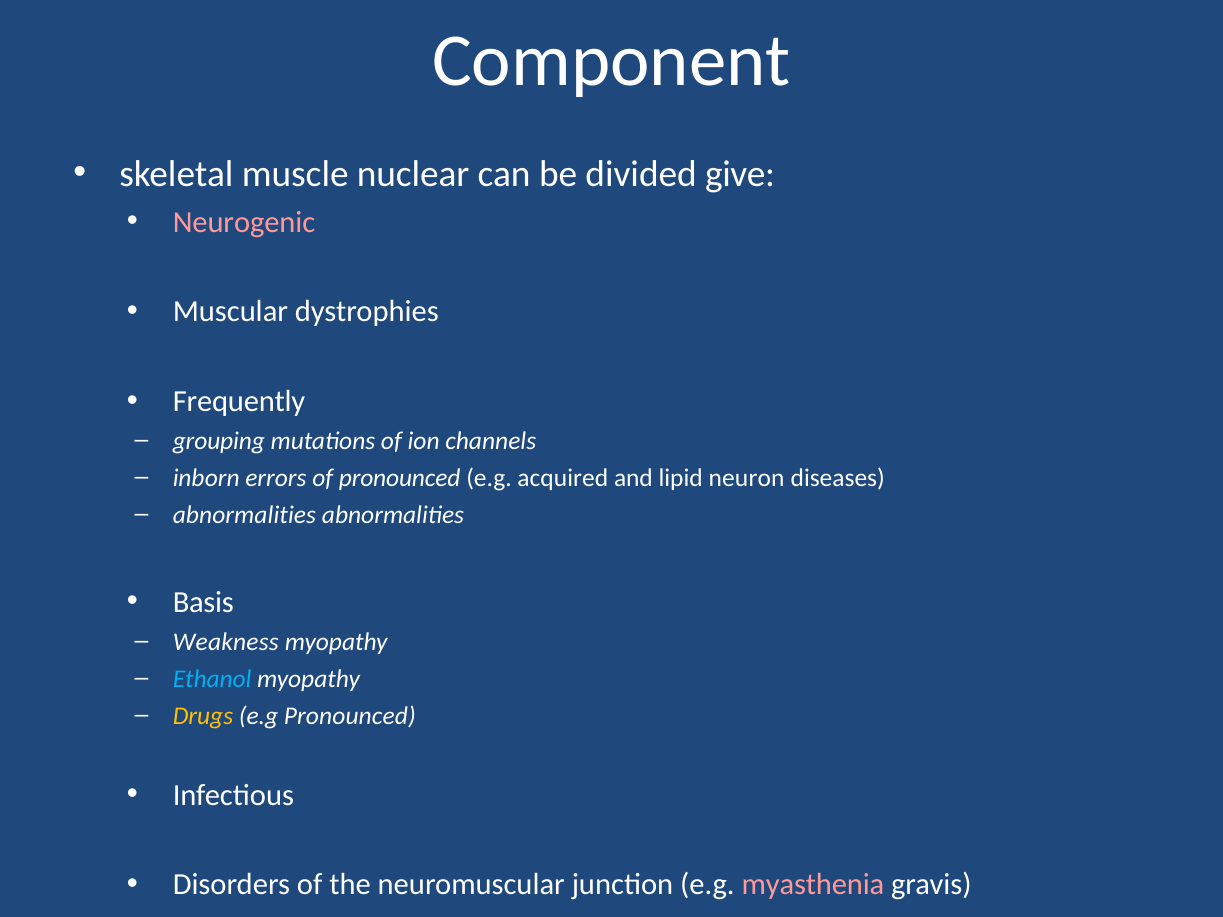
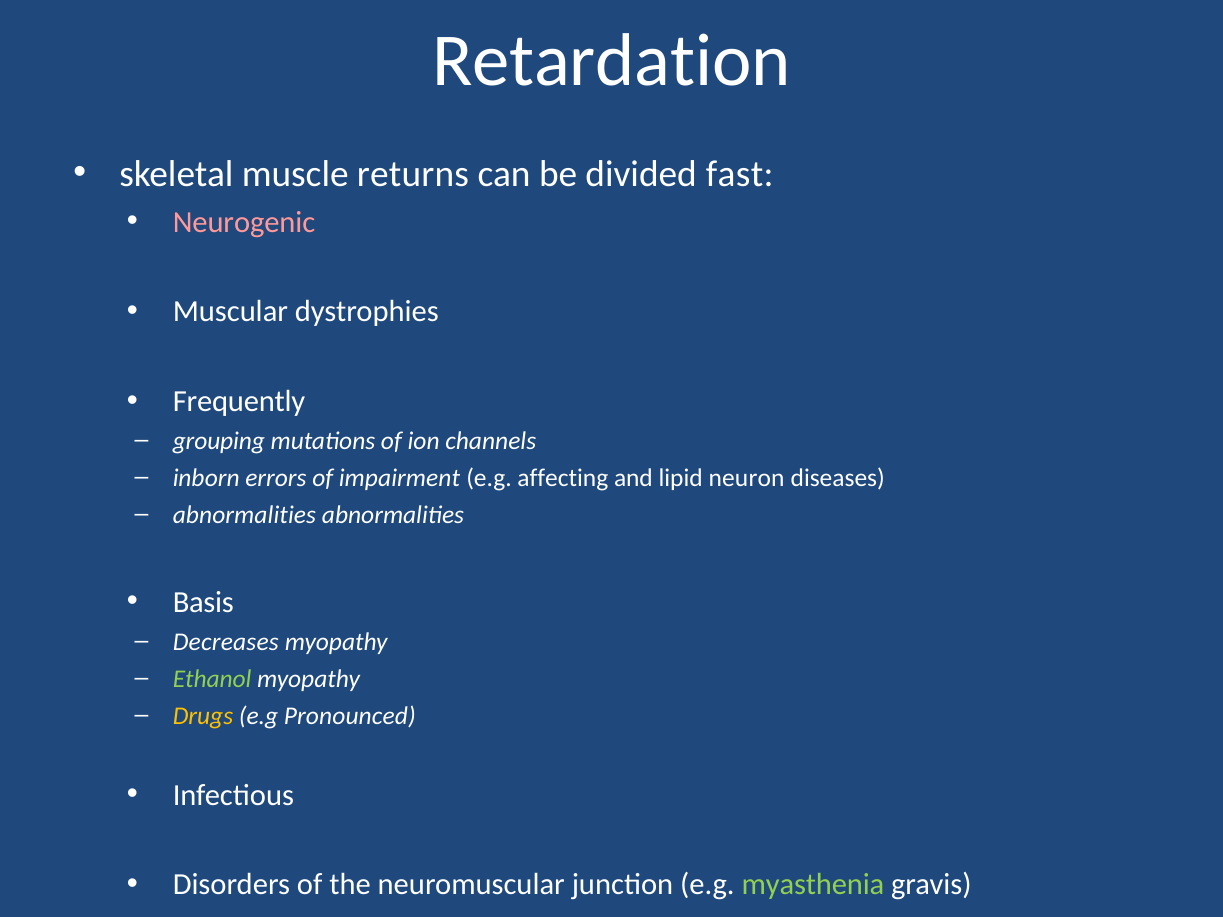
Component: Component -> Retardation
nuclear: nuclear -> returns
give: give -> fast
of pronounced: pronounced -> impairment
acquired: acquired -> affecting
Weakness: Weakness -> Decreases
Ethanol colour: light blue -> light green
myasthenia colour: pink -> light green
